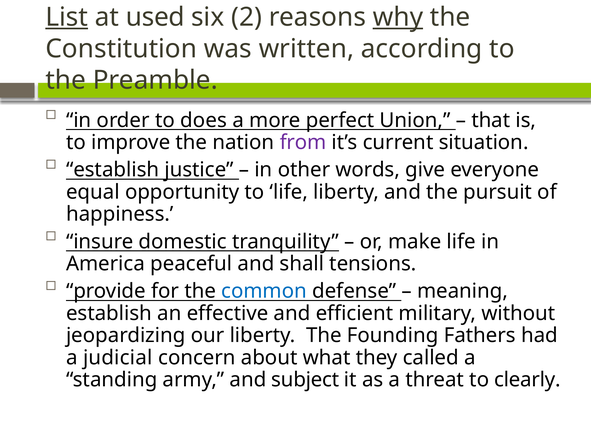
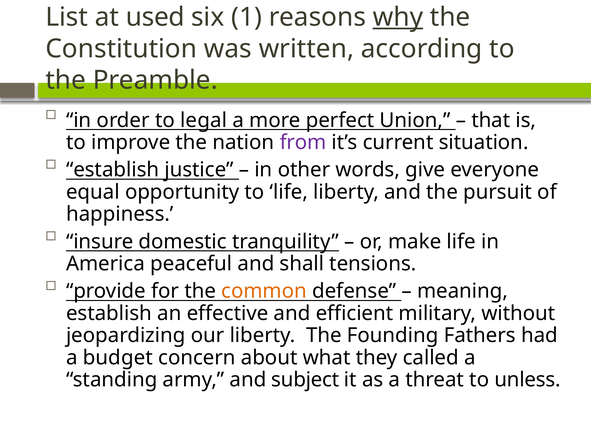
List underline: present -> none
2: 2 -> 1
does: does -> legal
common colour: blue -> orange
judicial: judicial -> budget
clearly: clearly -> unless
